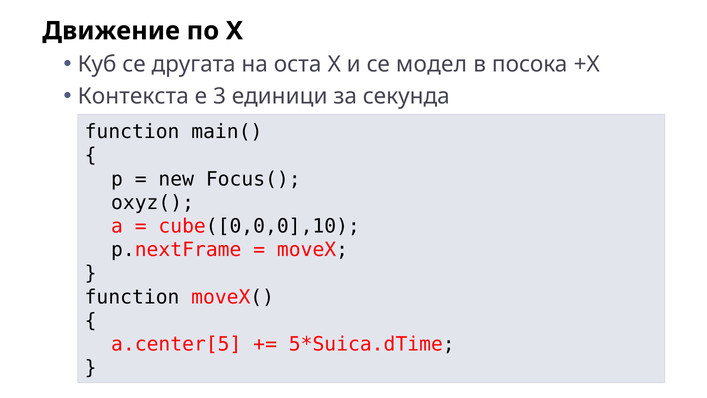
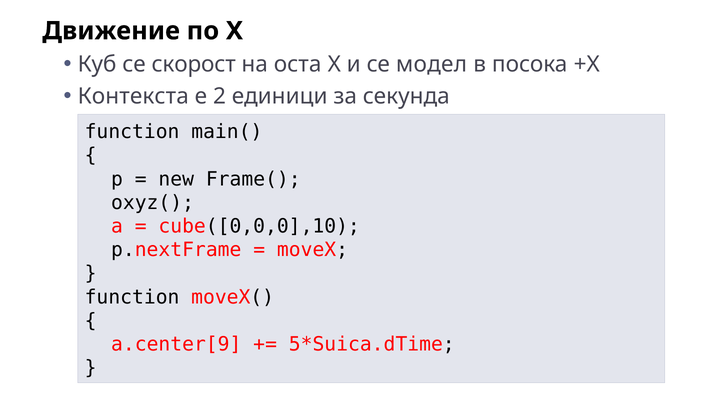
другата: другата -> скорост
3: 3 -> 2
Focus(: Focus( -> Frame(
a.center[5: a.center[5 -> a.center[9
